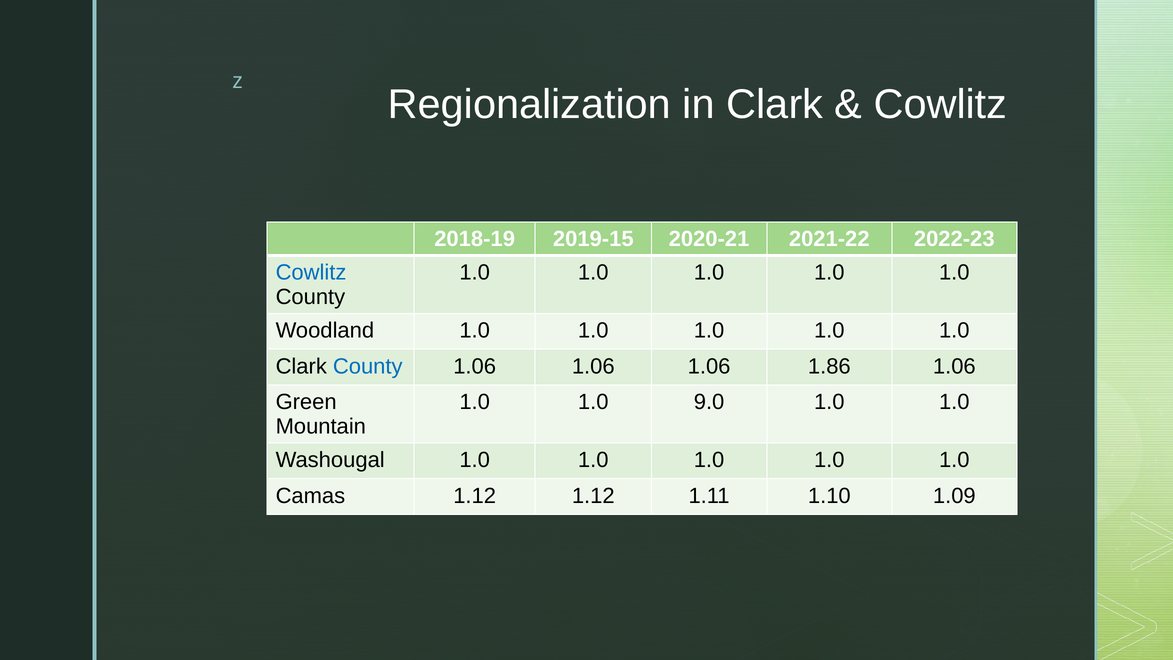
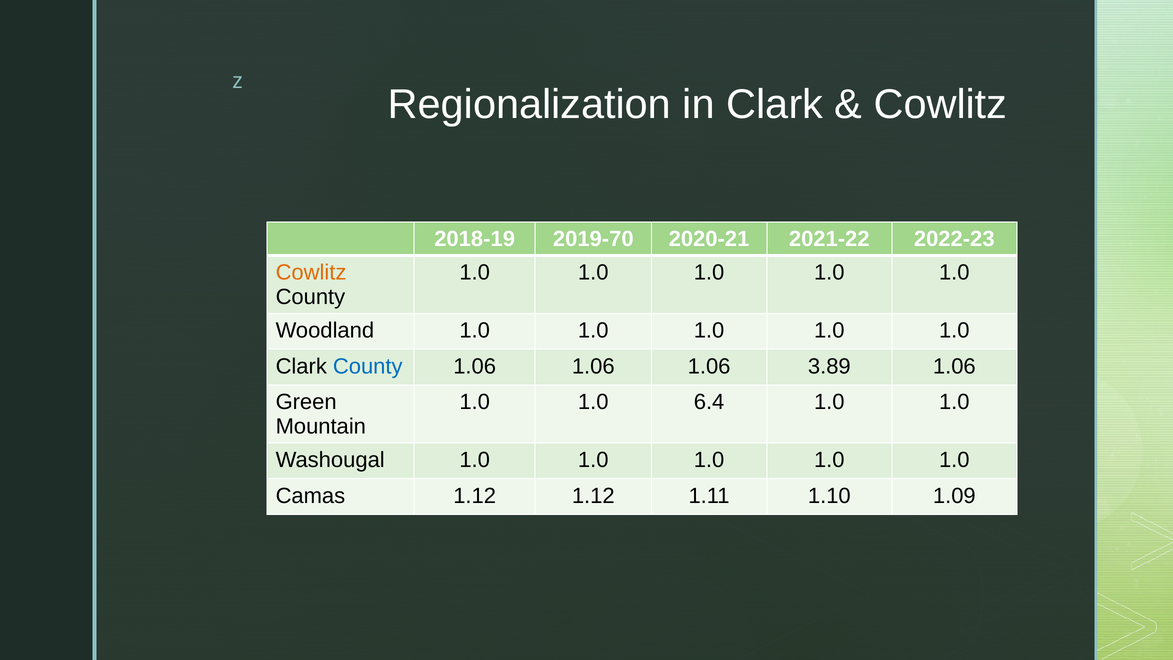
2019-15: 2019-15 -> 2019-70
Cowlitz at (311, 272) colour: blue -> orange
1.86: 1.86 -> 3.89
9.0: 9.0 -> 6.4
